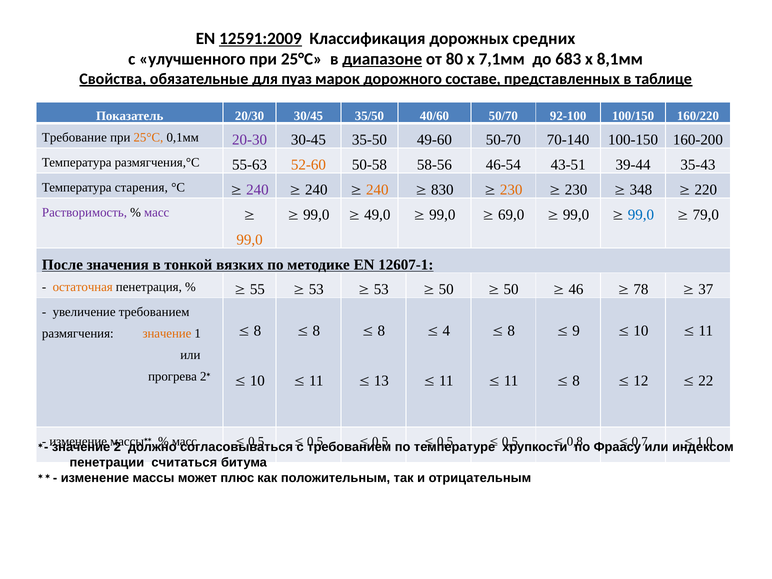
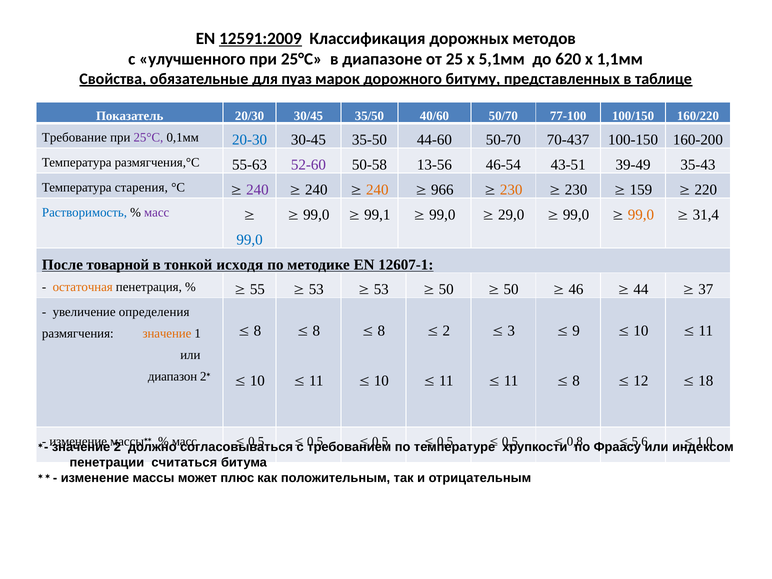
средних: средних -> методов
диапазоне underline: present -> none
80: 80 -> 25
7,1мм: 7,1мм -> 5,1мм
683: 683 -> 620
8,1мм: 8,1мм -> 1,1мм
составе: составе -> битуму
92-100: 92-100 -> 77-100
25°С at (148, 138) colour: orange -> purple
20-30 colour: purple -> blue
49-60: 49-60 -> 44-60
70-140: 70-140 -> 70-437
52-60 colour: orange -> purple
58-56: 58-56 -> 13-56
39-44: 39-44 -> 39-49
830: 830 -> 966
348: 348 -> 159
Растворимость colour: purple -> blue
49,0: 49,0 -> 99,1
69,0: 69,0 -> 29,0
99,0 at (641, 215) colour: blue -> orange
79,0: 79,0 -> 31,4
99,0 at (250, 240) colour: orange -> blue
значения: значения -> товарной
вязких: вязких -> исходя
78: 78 -> 44
увеличение требованием: требованием -> определения
4 at (446, 331): 4 -> 2
8 at (511, 331): 8 -> 3
прогрева: прогрева -> диапазон
13 at (381, 381): 13 -> 10
22: 22 -> 18
0,7: 0,7 -> 5,6
